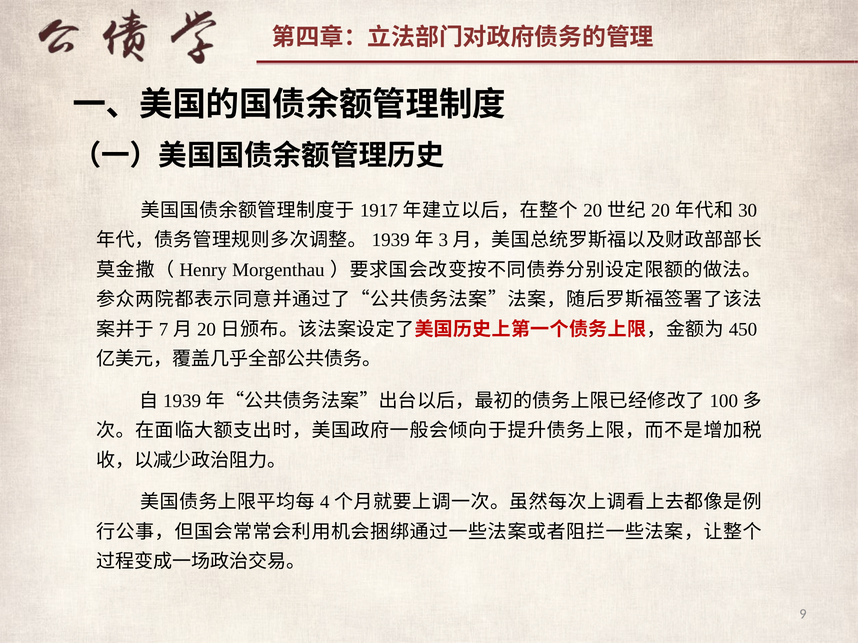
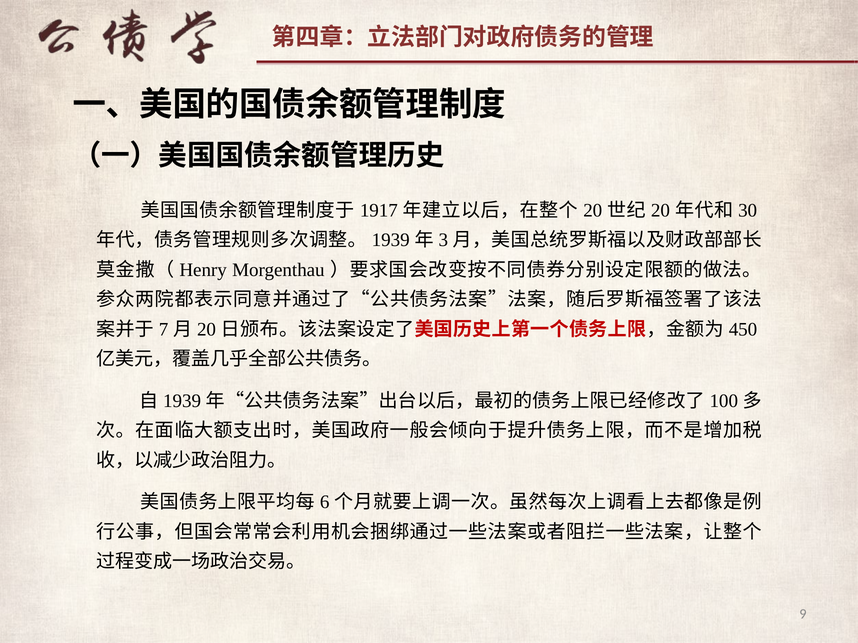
4: 4 -> 6
